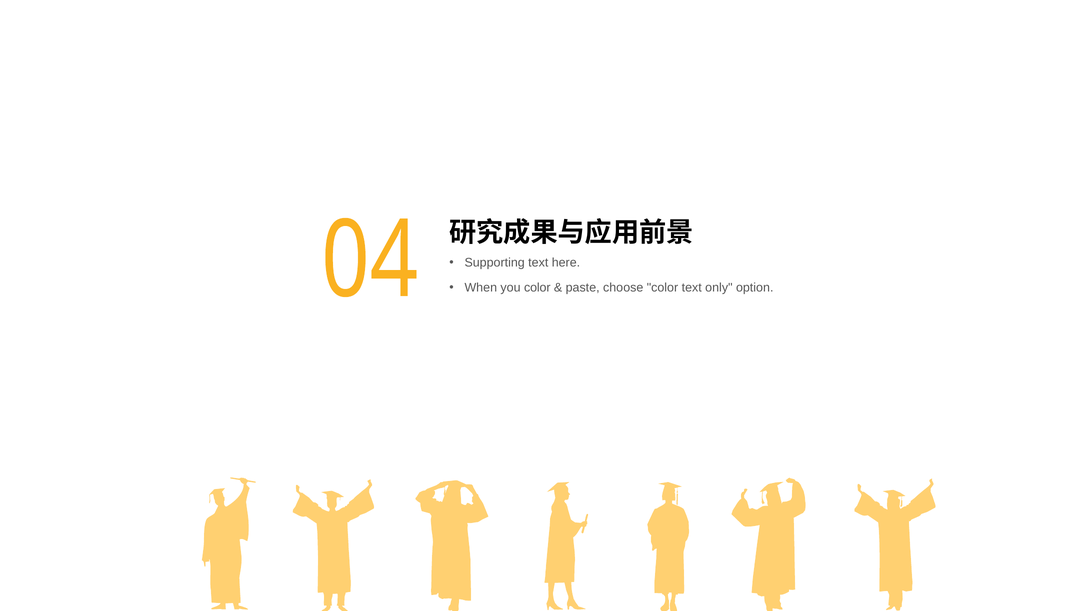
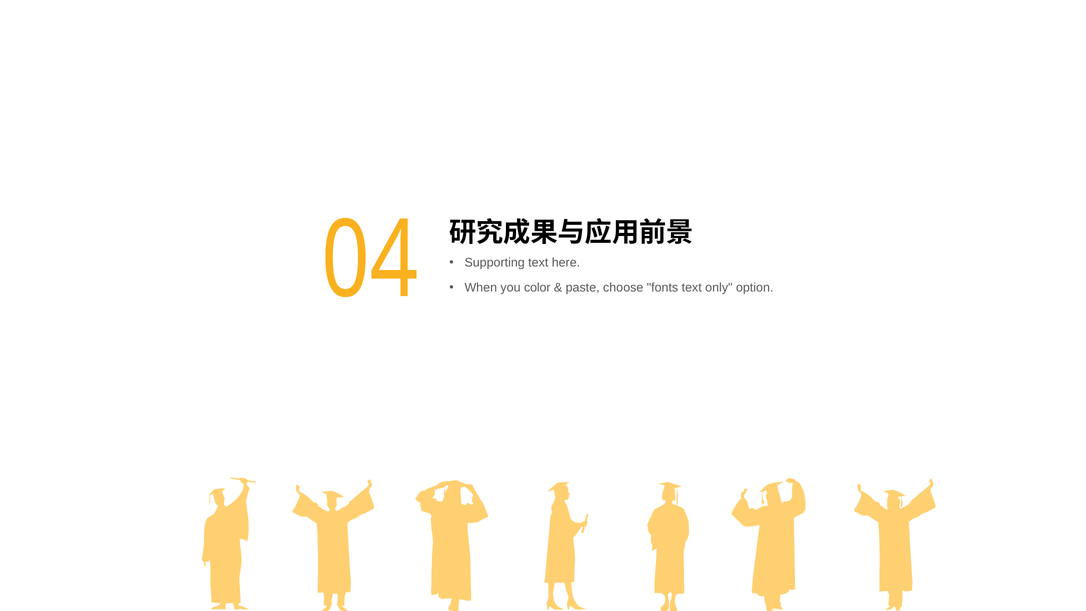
choose color: color -> fonts
